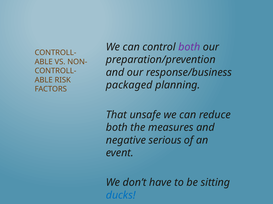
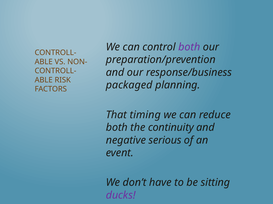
unsafe: unsafe -> timing
measures: measures -> continuity
ducks colour: blue -> purple
